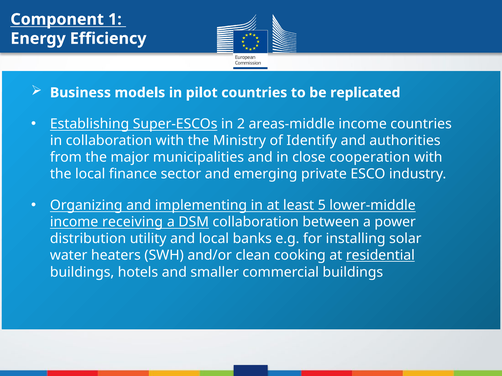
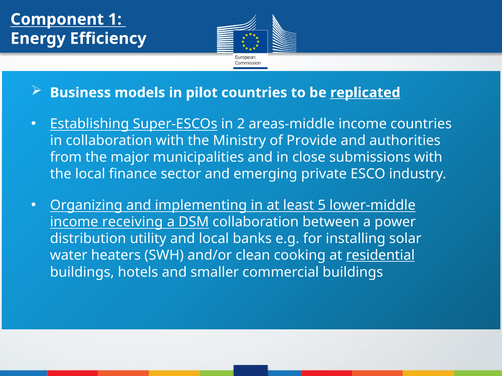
replicated underline: none -> present
Identify: Identify -> Provide
cooperation: cooperation -> submissions
